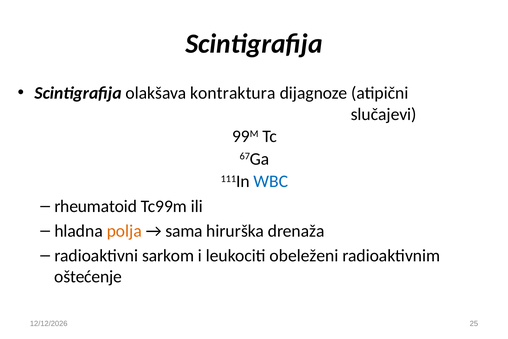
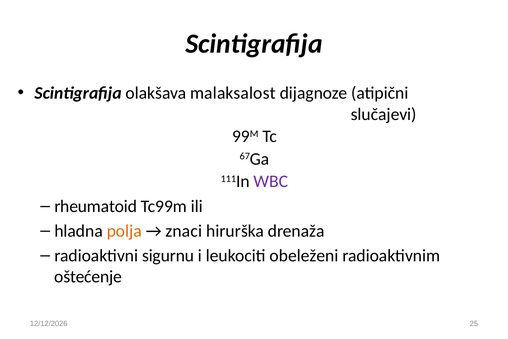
kontraktura: kontraktura -> malaksalost
WBC colour: blue -> purple
sama: sama -> znaci
sarkom: sarkom -> sigurnu
